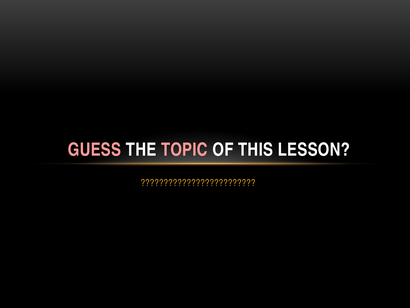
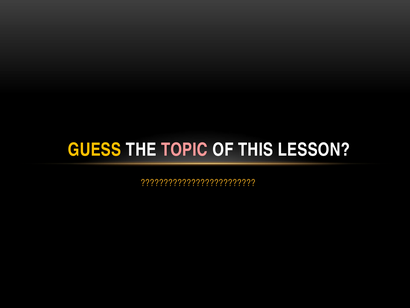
GUESS colour: pink -> yellow
